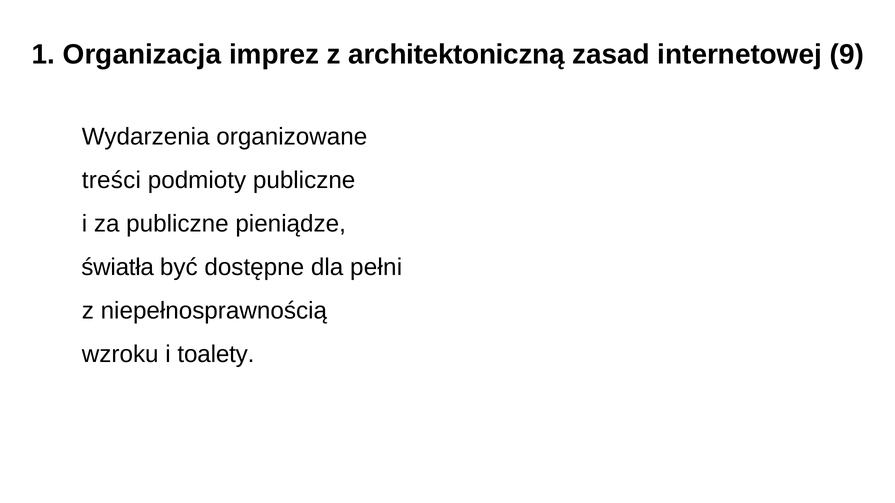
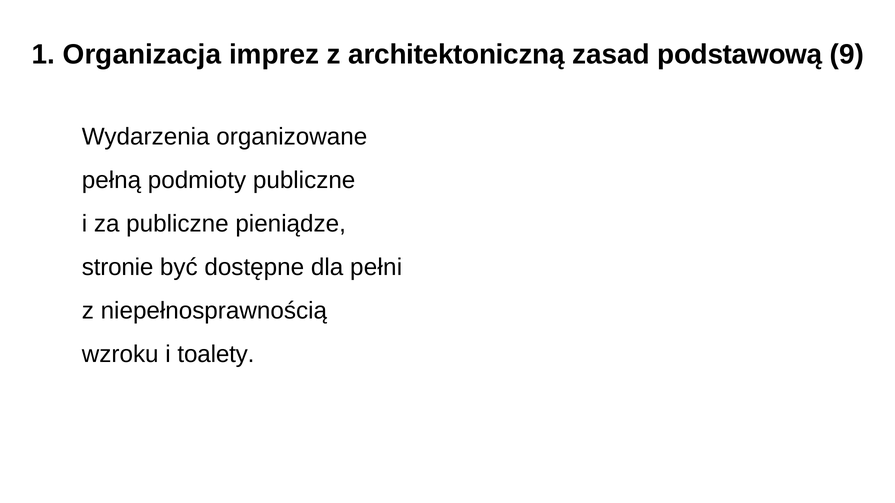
internetowej: internetowej -> podstawową
treści: treści -> pełną
światła: światła -> stronie
